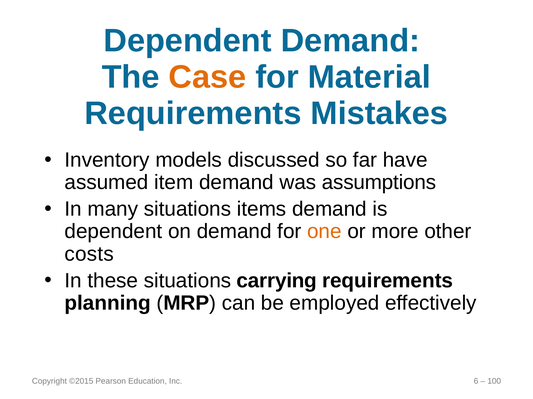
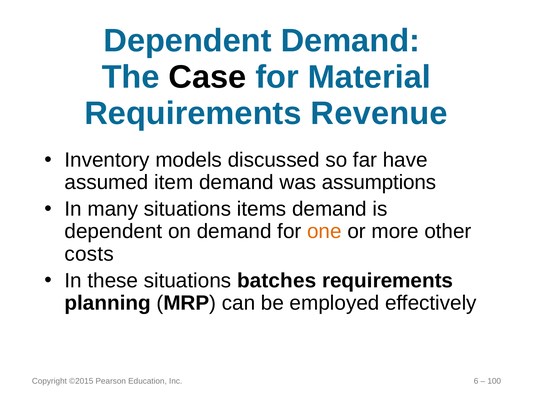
Case colour: orange -> black
Mistakes: Mistakes -> Revenue
carrying: carrying -> batches
